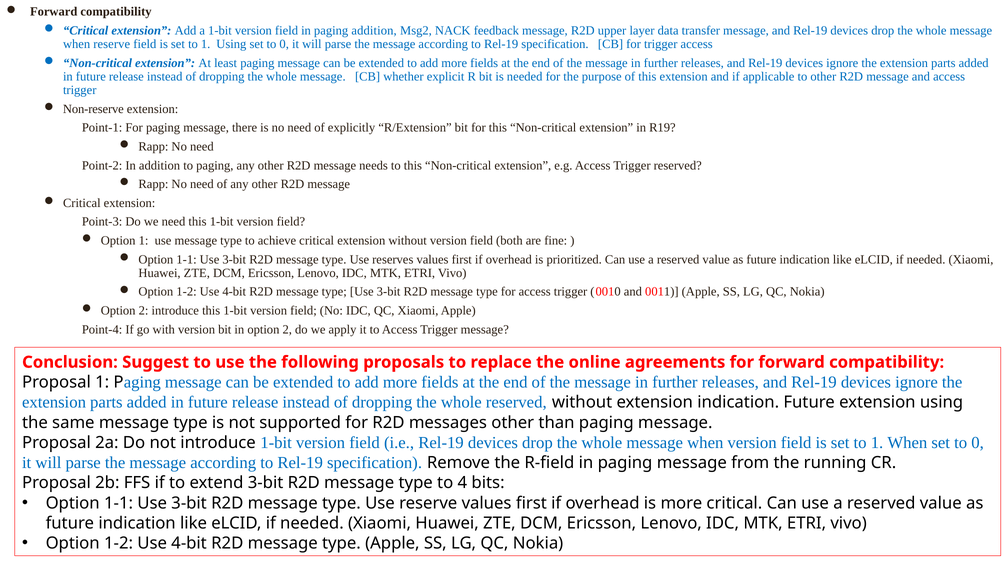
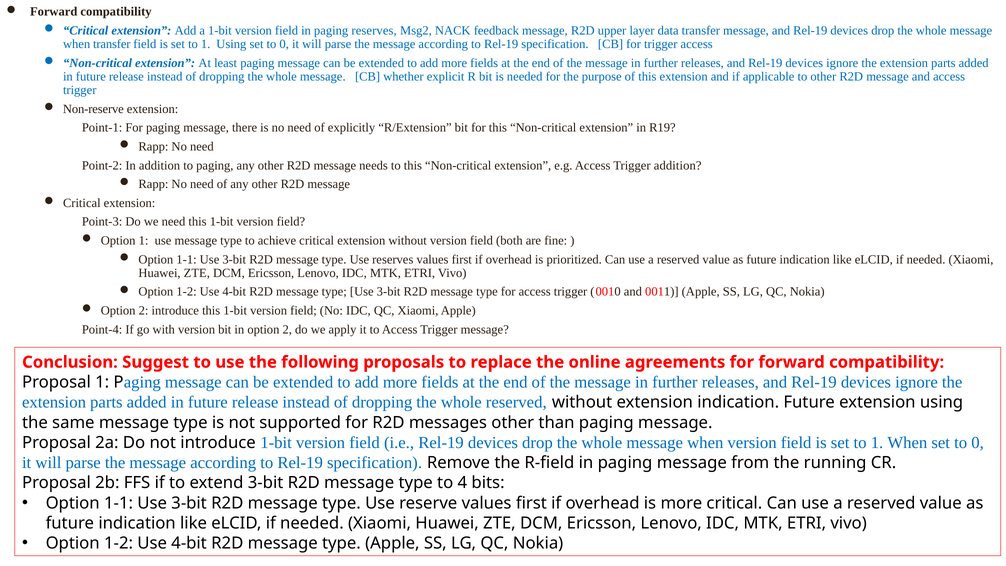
paging addition: addition -> reserves
when reserve: reserve -> transfer
Trigger reserved: reserved -> addition
